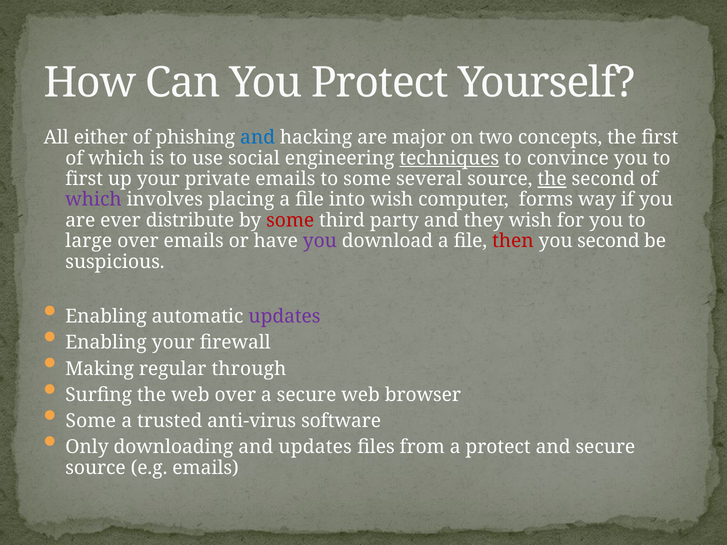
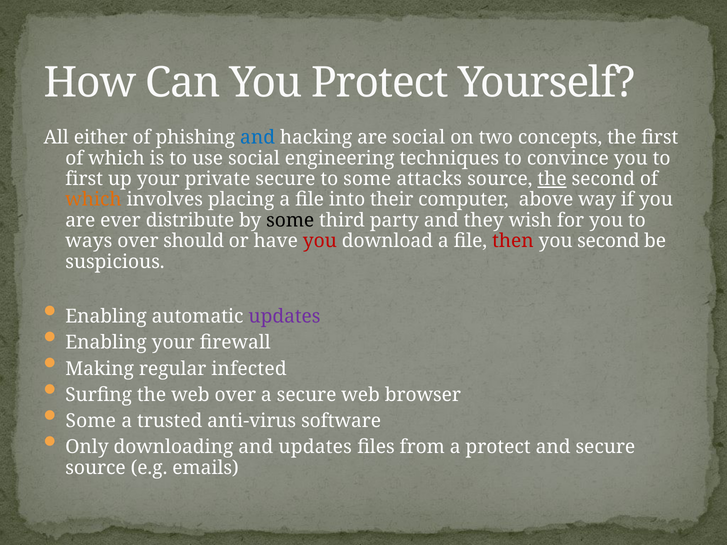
are major: major -> social
techniques underline: present -> none
private emails: emails -> secure
several: several -> attacks
which at (93, 200) colour: purple -> orange
into wish: wish -> their
forms: forms -> above
some at (290, 220) colour: red -> black
large: large -> ways
over emails: emails -> should
you at (320, 241) colour: purple -> red
through: through -> infected
